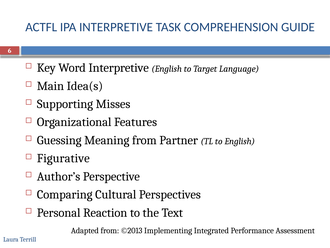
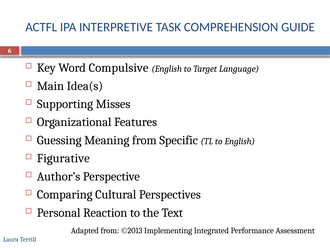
Word Interpretive: Interpretive -> Compulsive
Partner: Partner -> Specific
